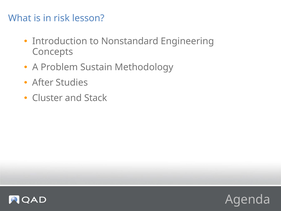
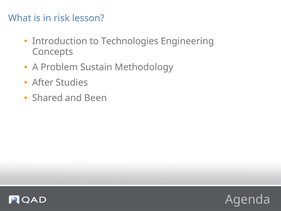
Nonstandard: Nonstandard -> Technologies
Cluster: Cluster -> Shared
Stack: Stack -> Been
